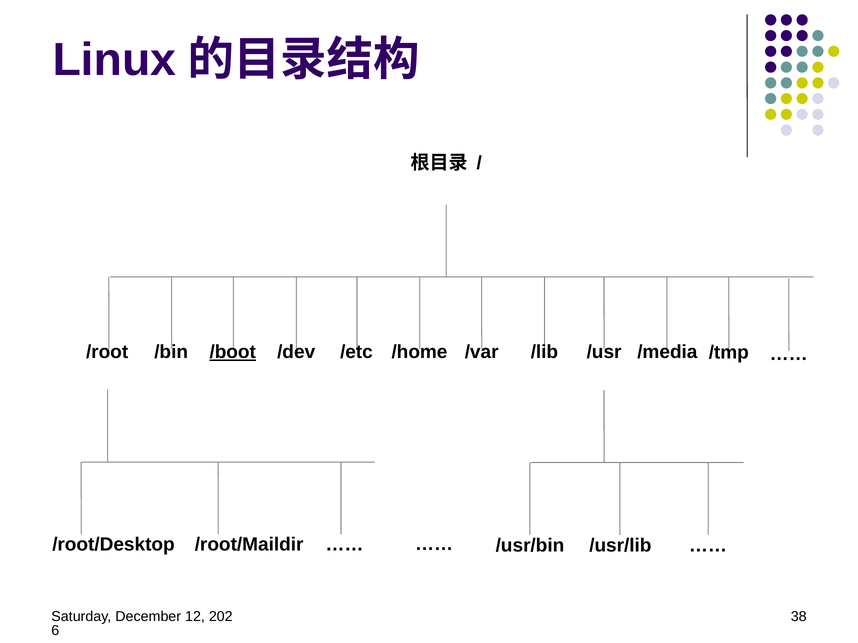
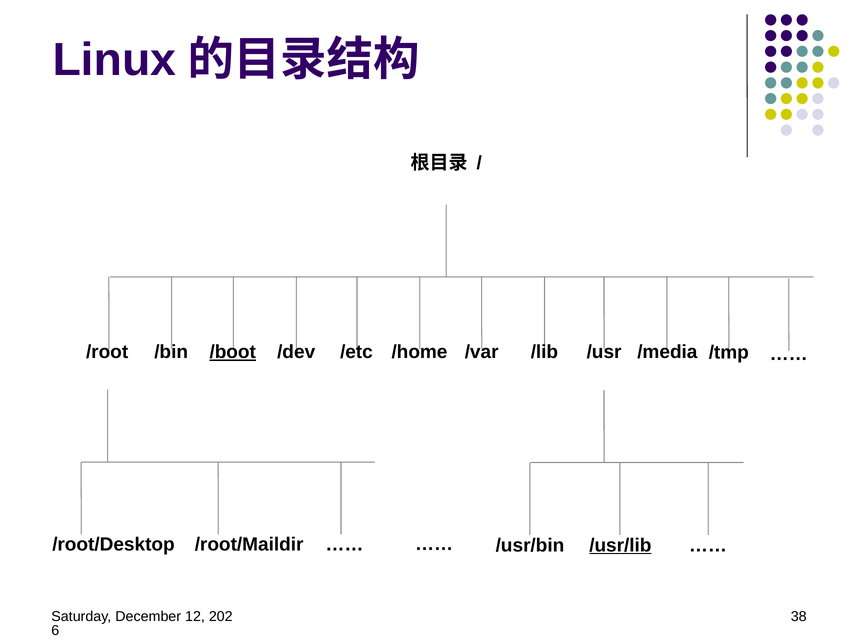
/usr/lib underline: none -> present
